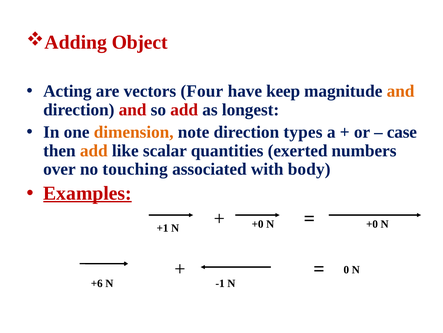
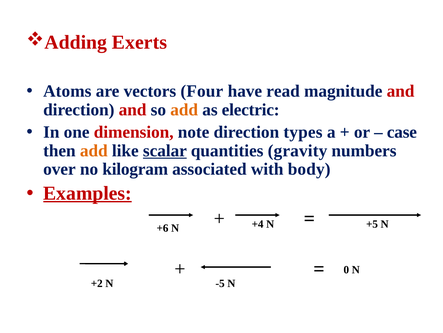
Object: Object -> Exerts
Acting: Acting -> Atoms
keep: keep -> read
and at (401, 91) colour: orange -> red
add at (184, 110) colour: red -> orange
longest: longest -> electric
dimension colour: orange -> red
scalar underline: none -> present
exerted: exerted -> gravity
touching: touching -> kilogram
+1: +1 -> +6
+0 at (258, 224): +0 -> +4
+0 at (372, 224): +0 -> +5
+6: +6 -> +2
-1: -1 -> -5
